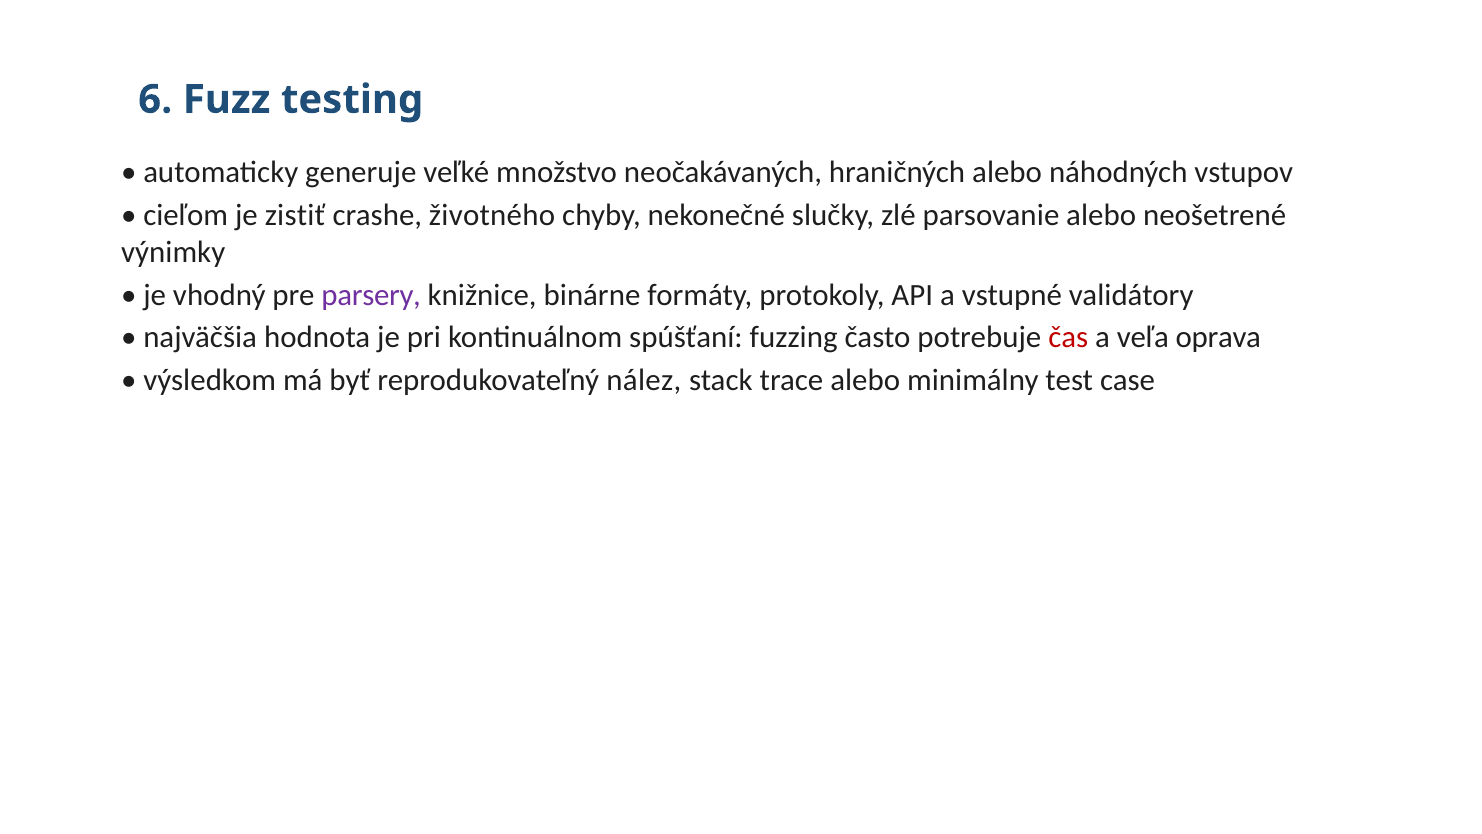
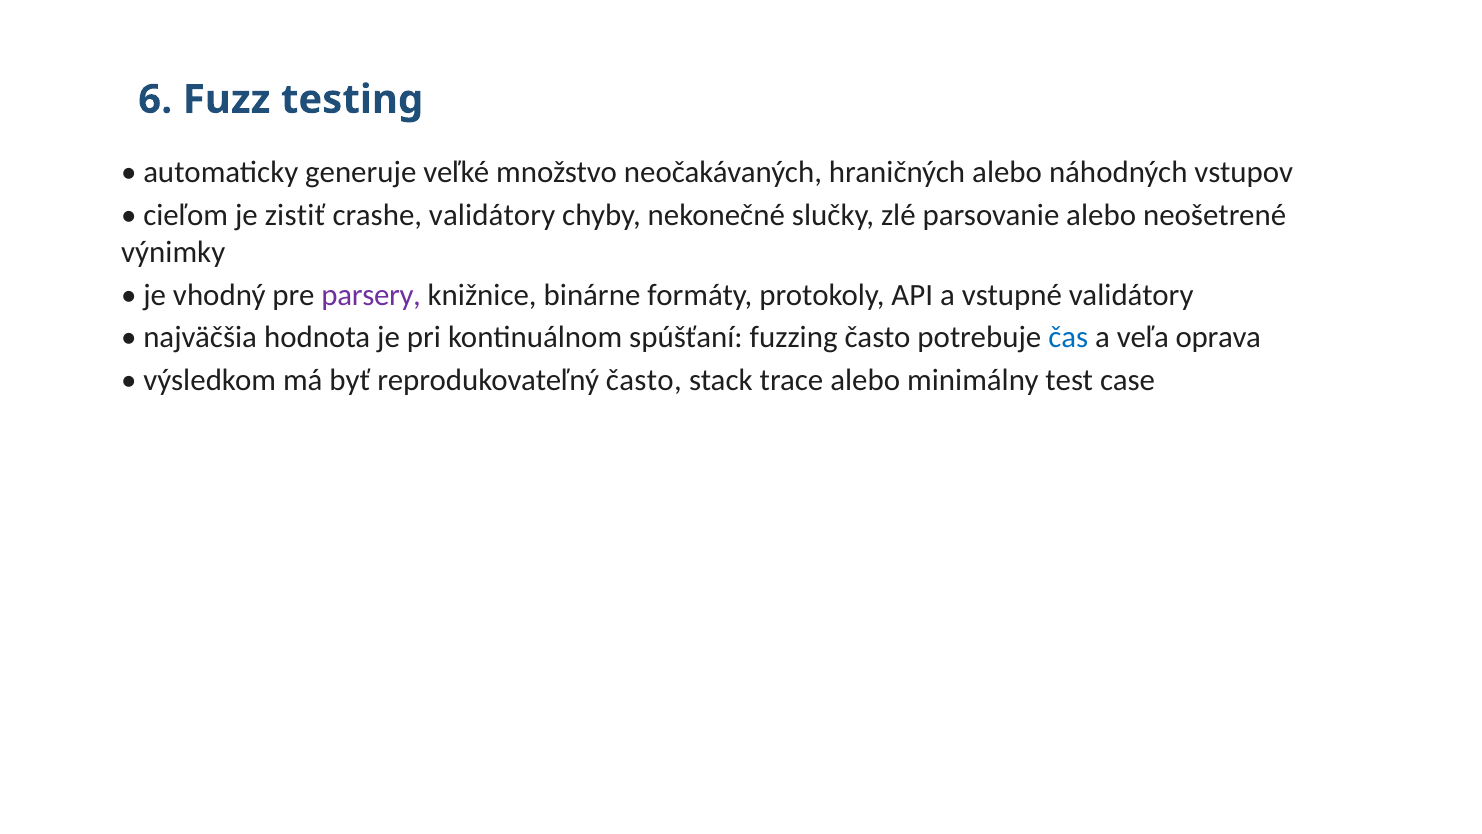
crashe životného: životného -> validátory
čas colour: red -> blue
reprodukovateľný nález: nález -> často
